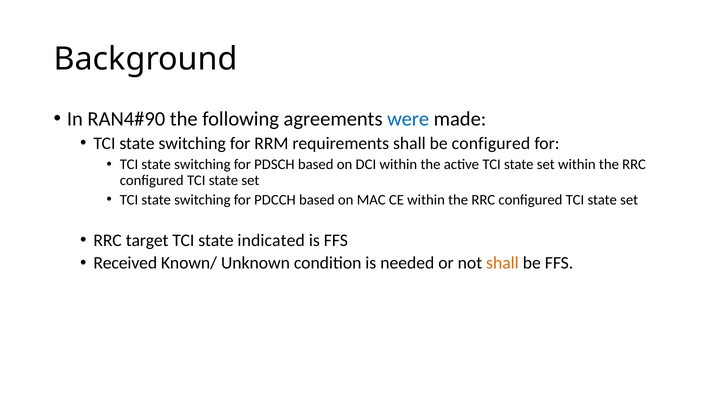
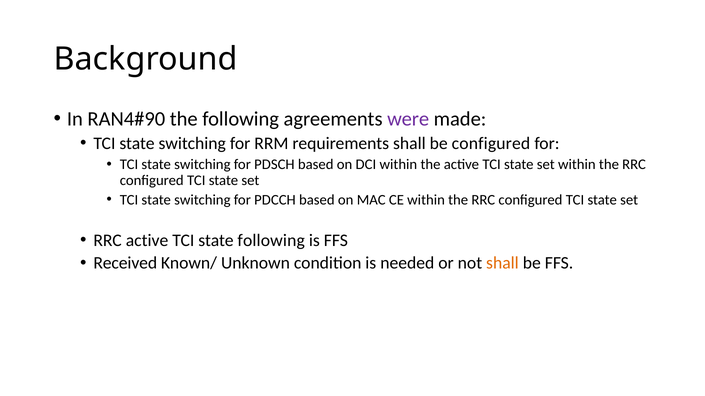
were colour: blue -> purple
RRC target: target -> active
state indicated: indicated -> following
